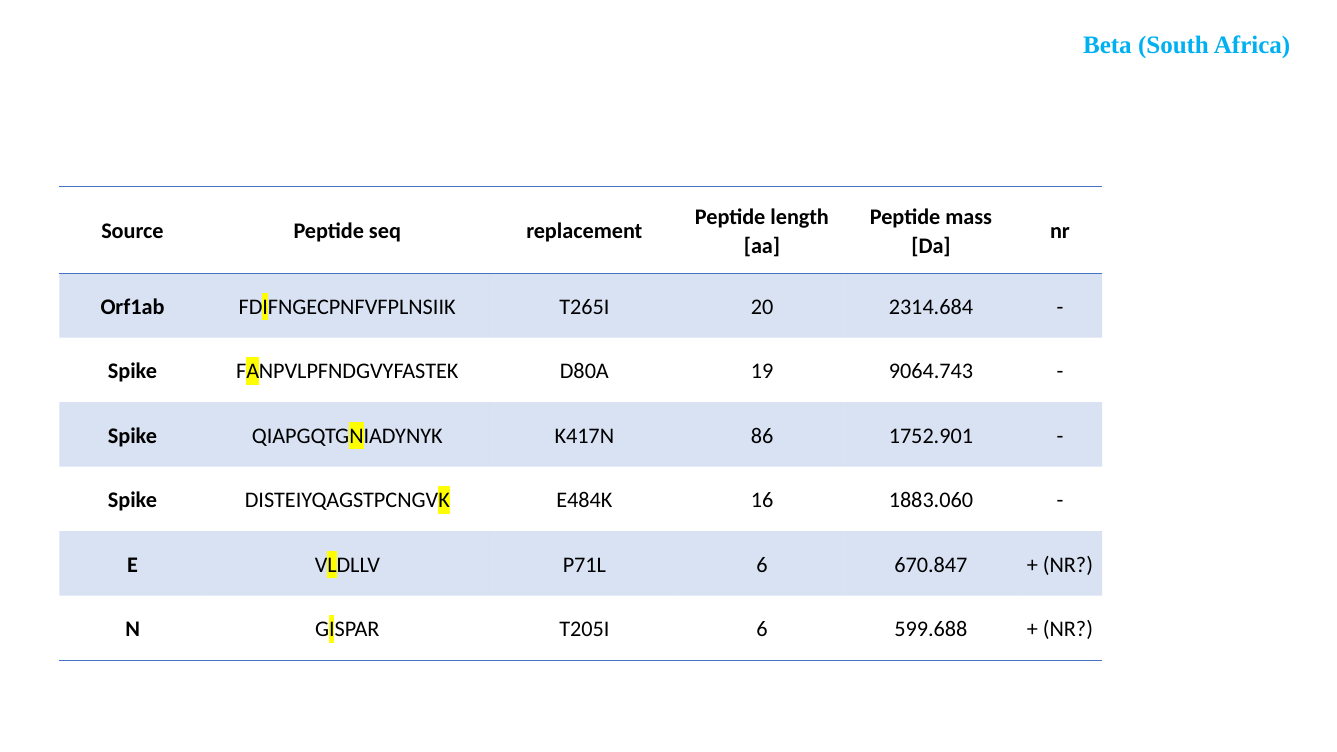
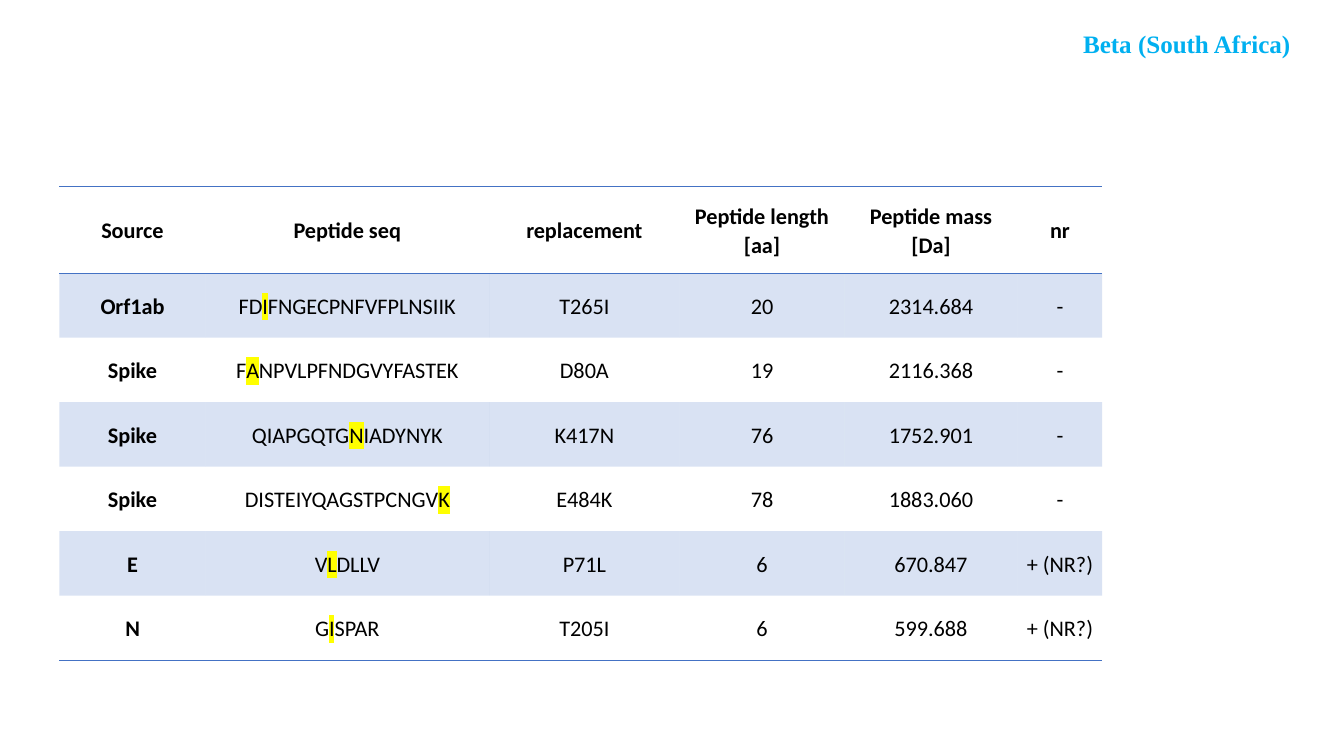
9064.743: 9064.743 -> 2116.368
86: 86 -> 76
16: 16 -> 78
